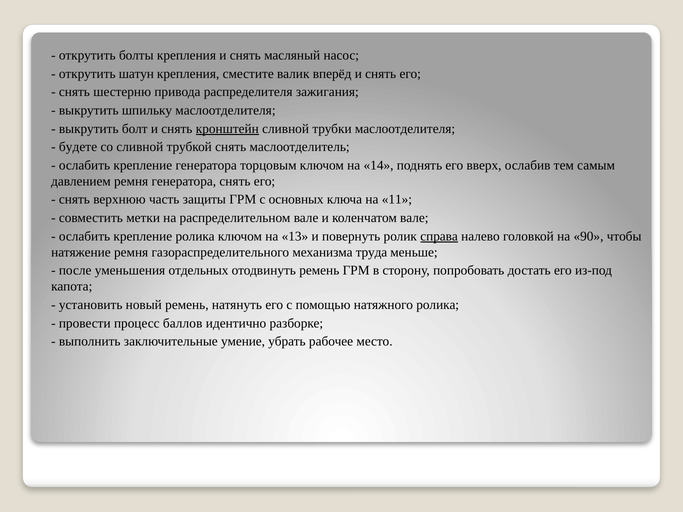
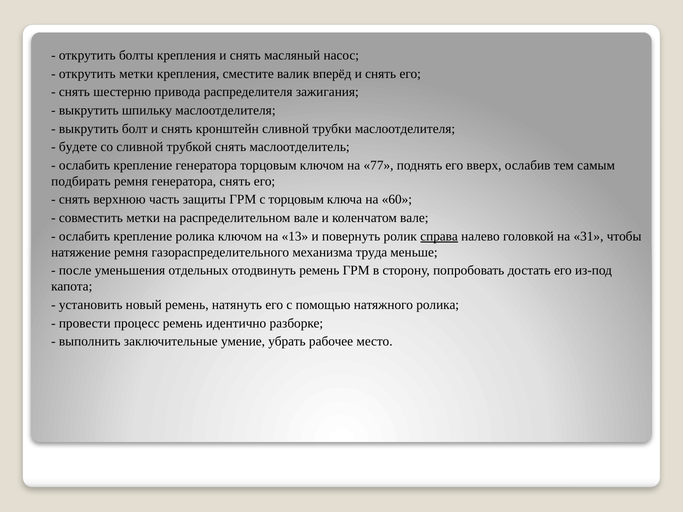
открутить шатун: шатун -> метки
кронштейн underline: present -> none
14: 14 -> 77
давлением: давлением -> подбирать
с основных: основных -> торцовым
11: 11 -> 60
90: 90 -> 31
процесс баллов: баллов -> ремень
